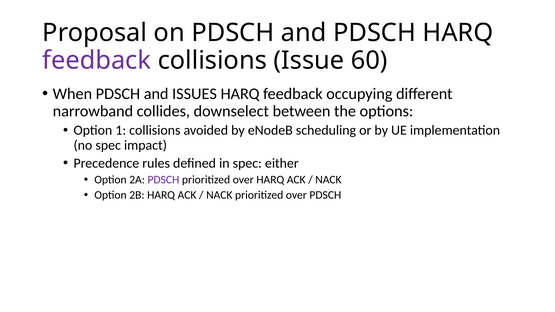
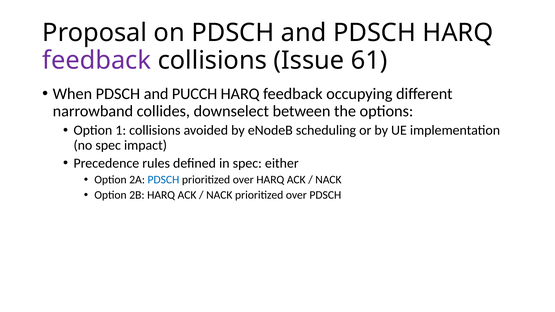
60: 60 -> 61
ISSUES: ISSUES -> PUCCH
PDSCH at (163, 180) colour: purple -> blue
